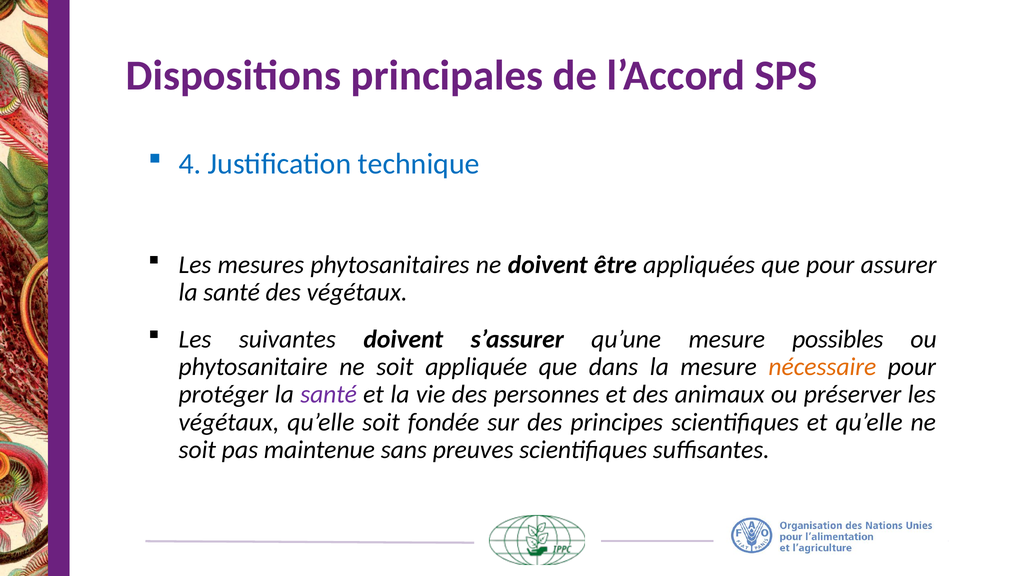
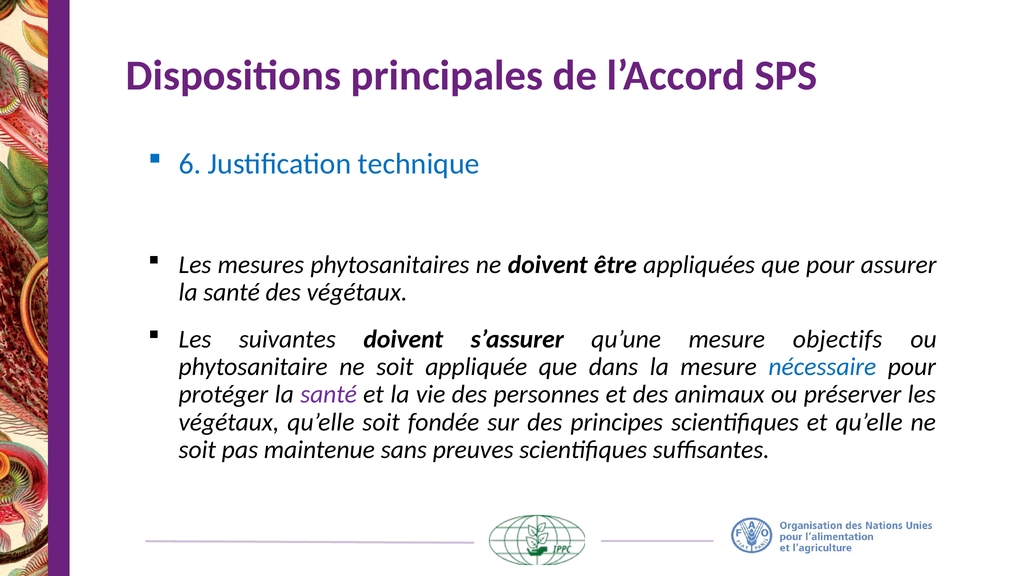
4: 4 -> 6
possibles: possibles -> objectifs
nécessaire colour: orange -> blue
